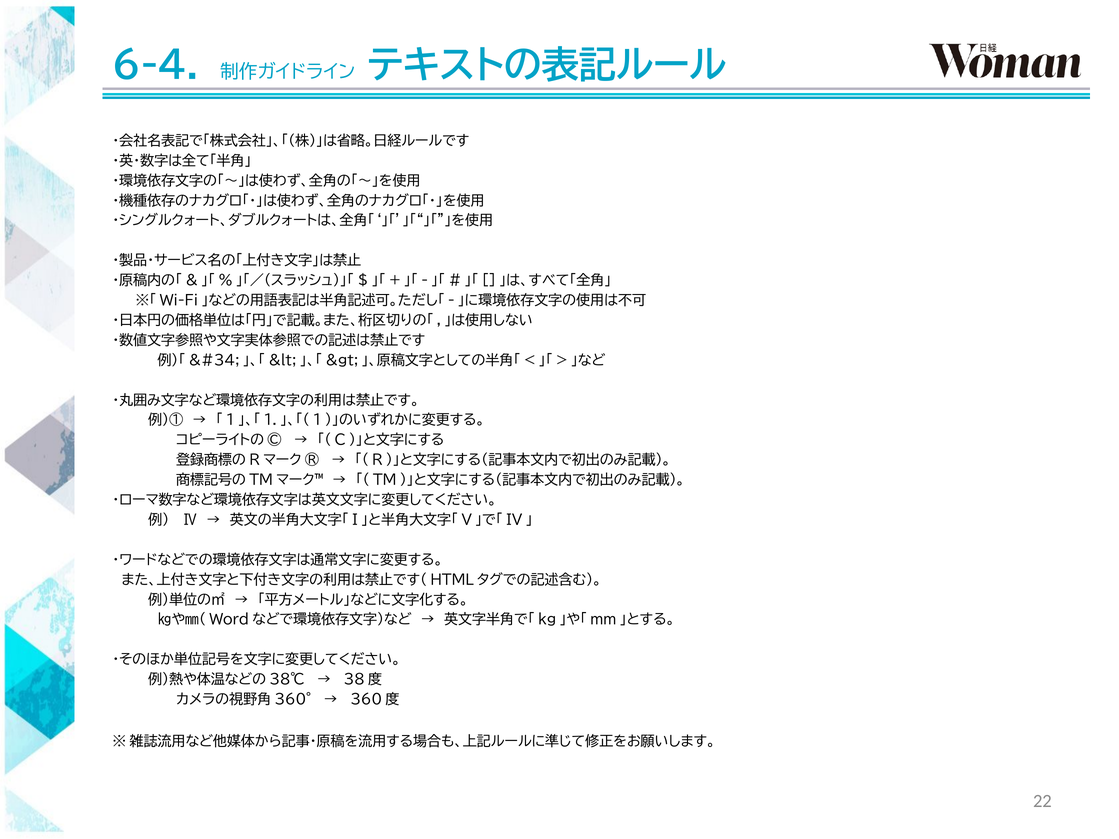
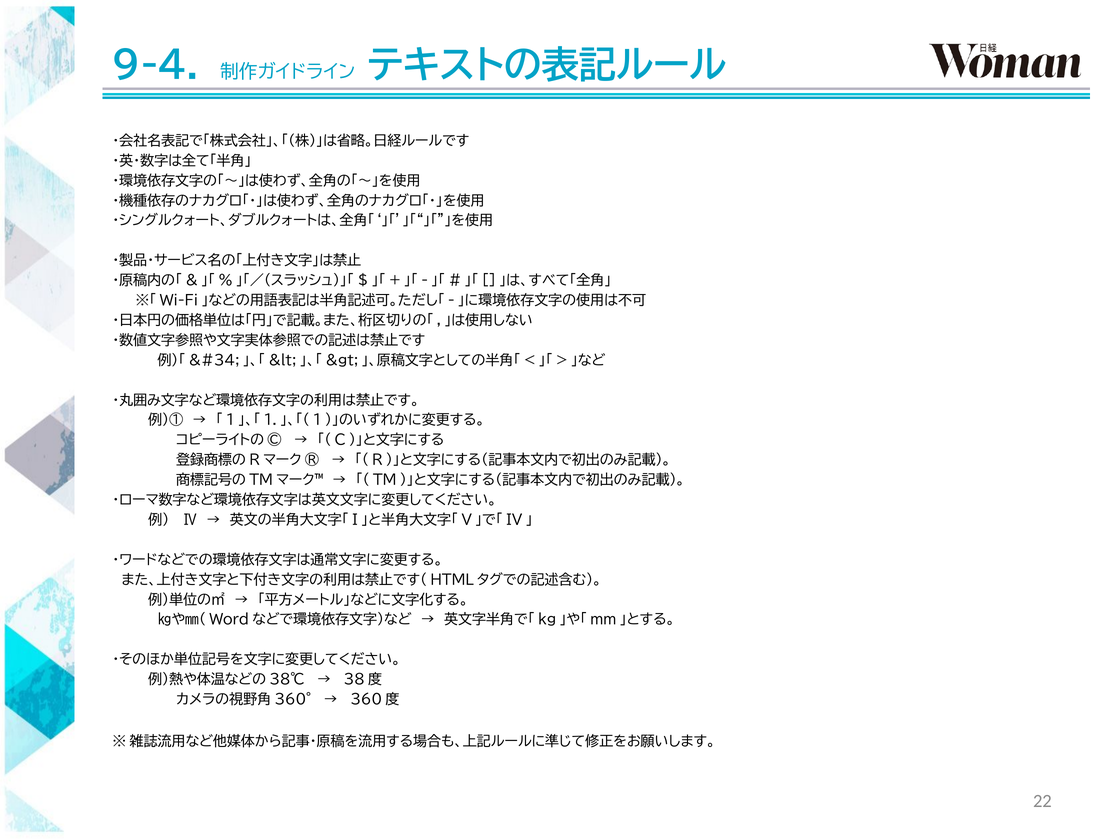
6-4: 6-4 -> 9-4
